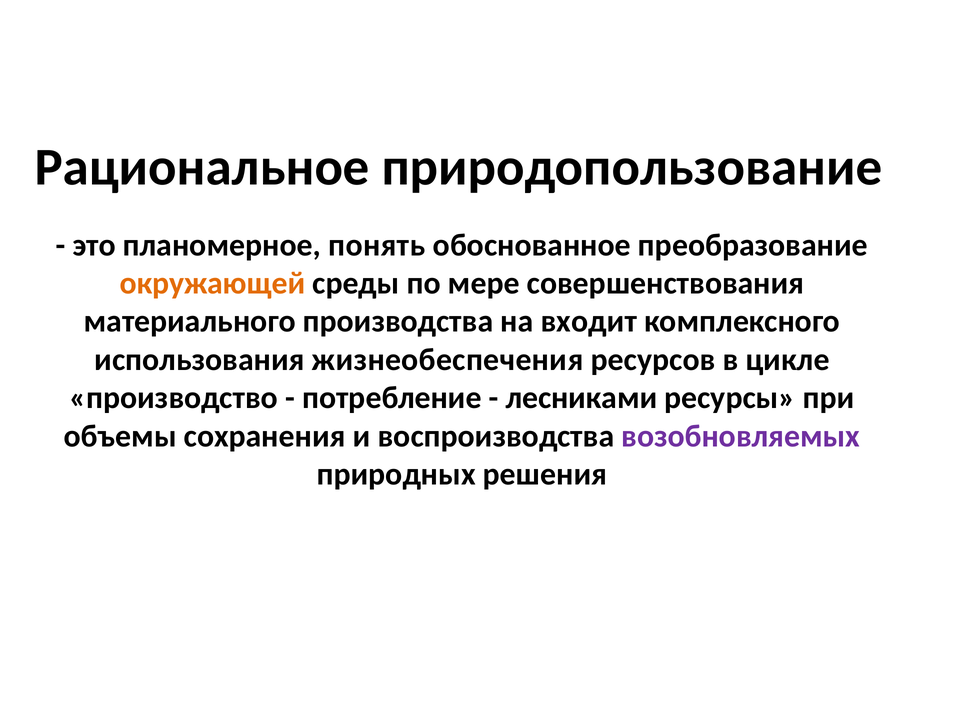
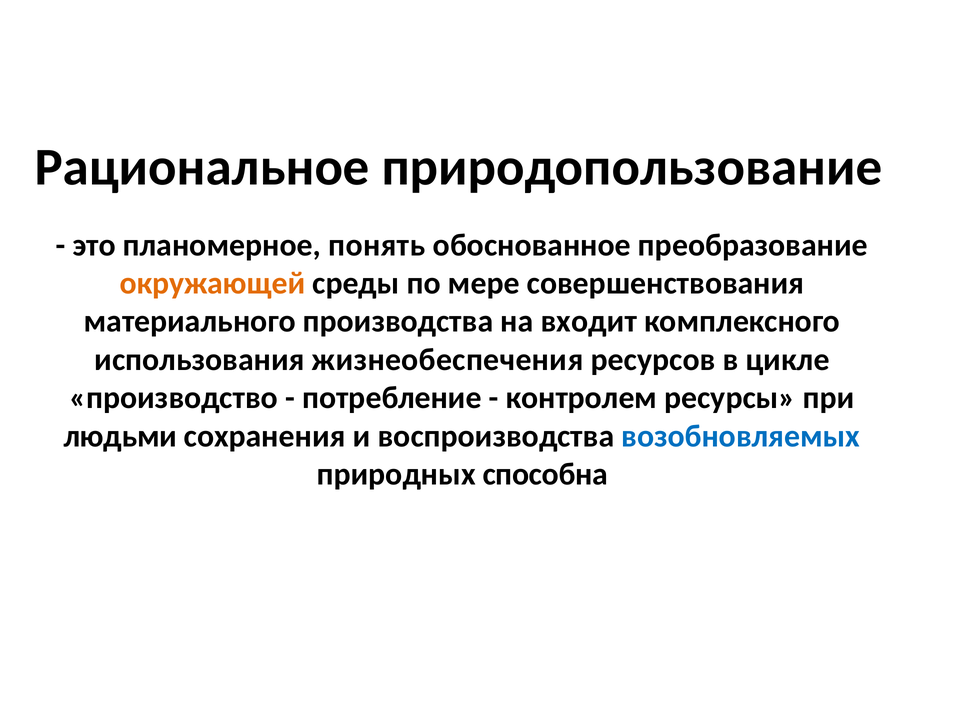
лесниками: лесниками -> контролем
объемы: объемы -> людьми
возобновляемых colour: purple -> blue
решения: решения -> способна
